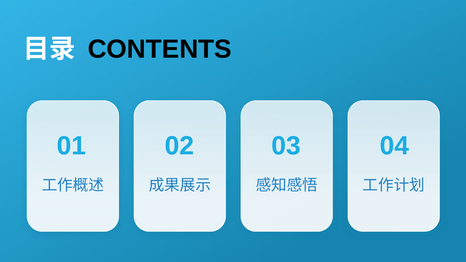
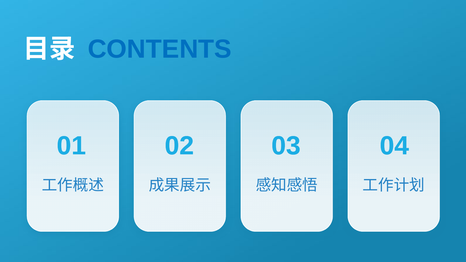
CONTENTS colour: black -> blue
